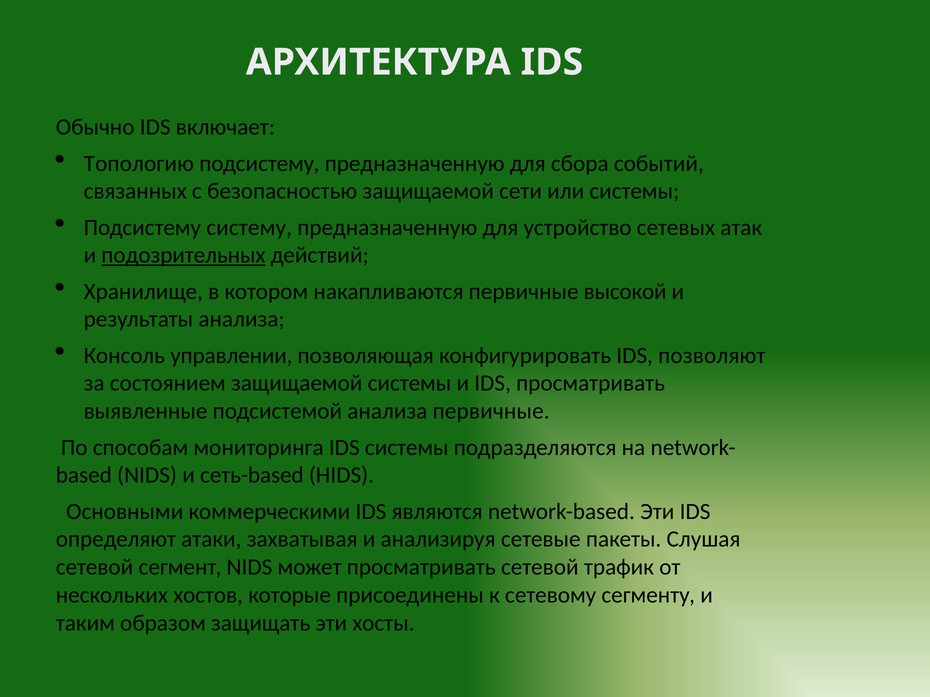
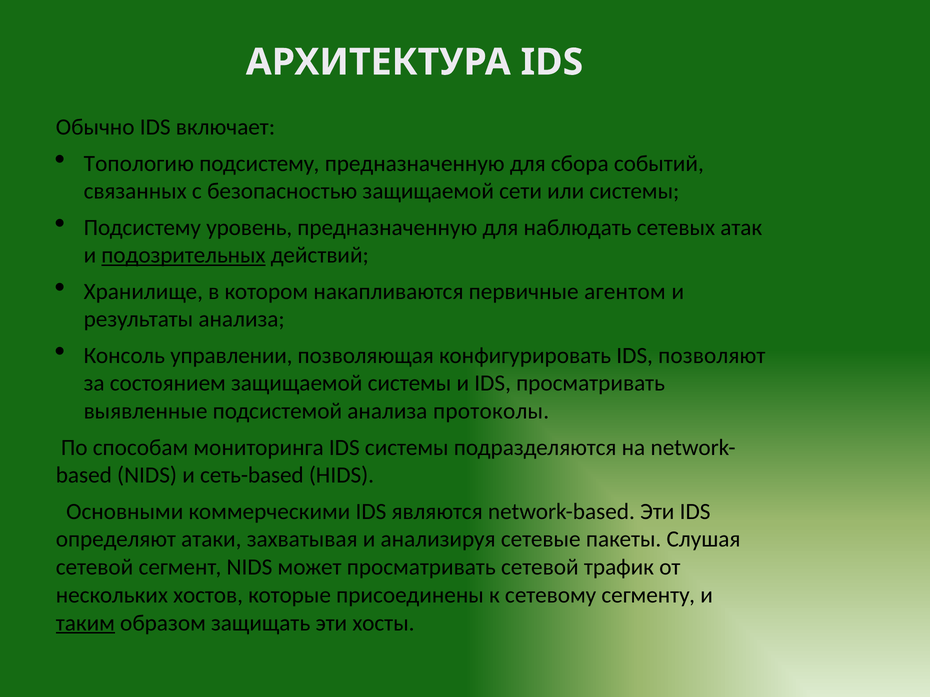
систему: систему -> уровень
устройство: устройство -> наблюдать
высокой: высокой -> агентом
анализа первичные: первичные -> протоколы
таким underline: none -> present
